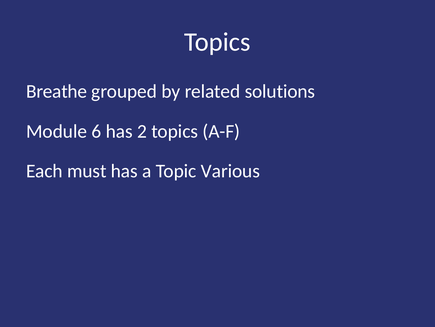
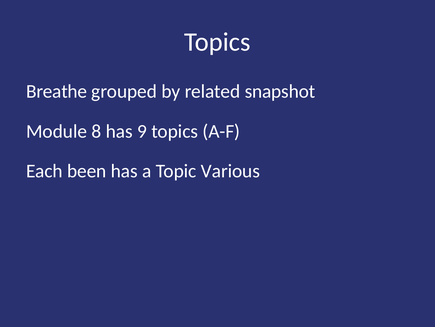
solutions: solutions -> snapshot
6: 6 -> 8
2: 2 -> 9
must: must -> been
